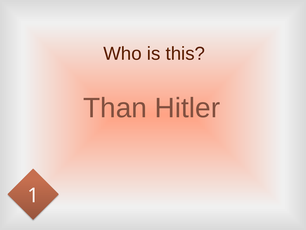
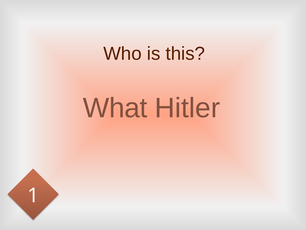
Than: Than -> What
